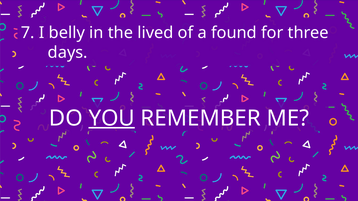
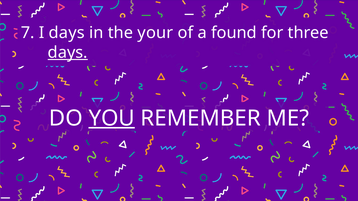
I belly: belly -> days
lived: lived -> your
days at (68, 53) underline: none -> present
